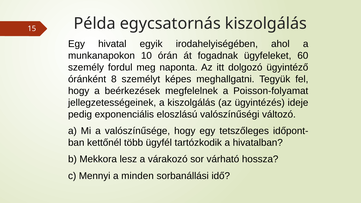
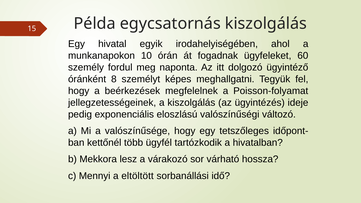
minden: minden -> eltöltött
